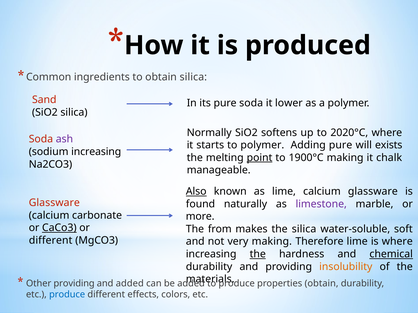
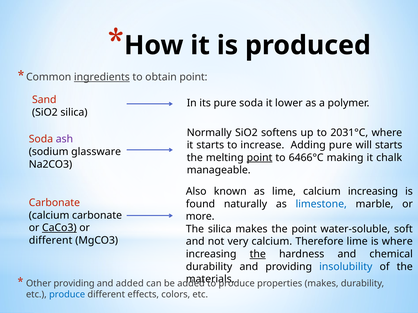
ingredients underline: none -> present
obtain silica: silica -> point
2020°C: 2020°C -> 2031°C
to polymer: polymer -> increase
will exists: exists -> starts
sodium increasing: increasing -> glassware
1900°C: 1900°C -> 6466°C
Also underline: present -> none
calcium glassware: glassware -> increasing
Glassware at (54, 203): Glassware -> Carbonate
limestone colour: purple -> blue
The from: from -> silica
the silica: silica -> point
very making: making -> calcium
chemical underline: present -> none
insolubility colour: orange -> blue
properties obtain: obtain -> makes
